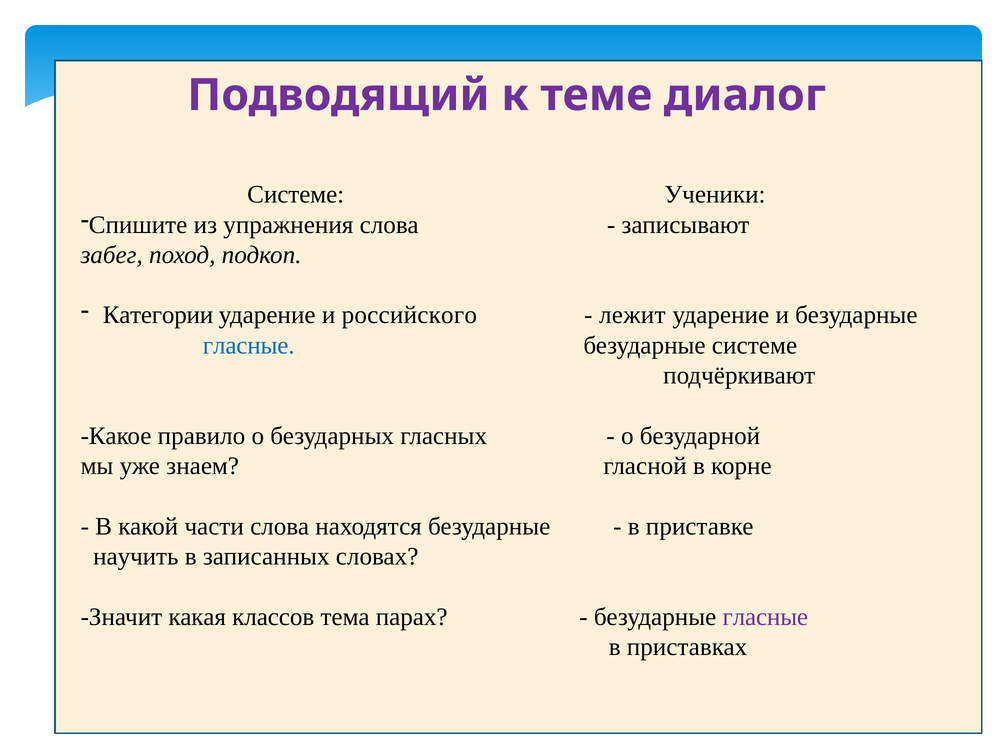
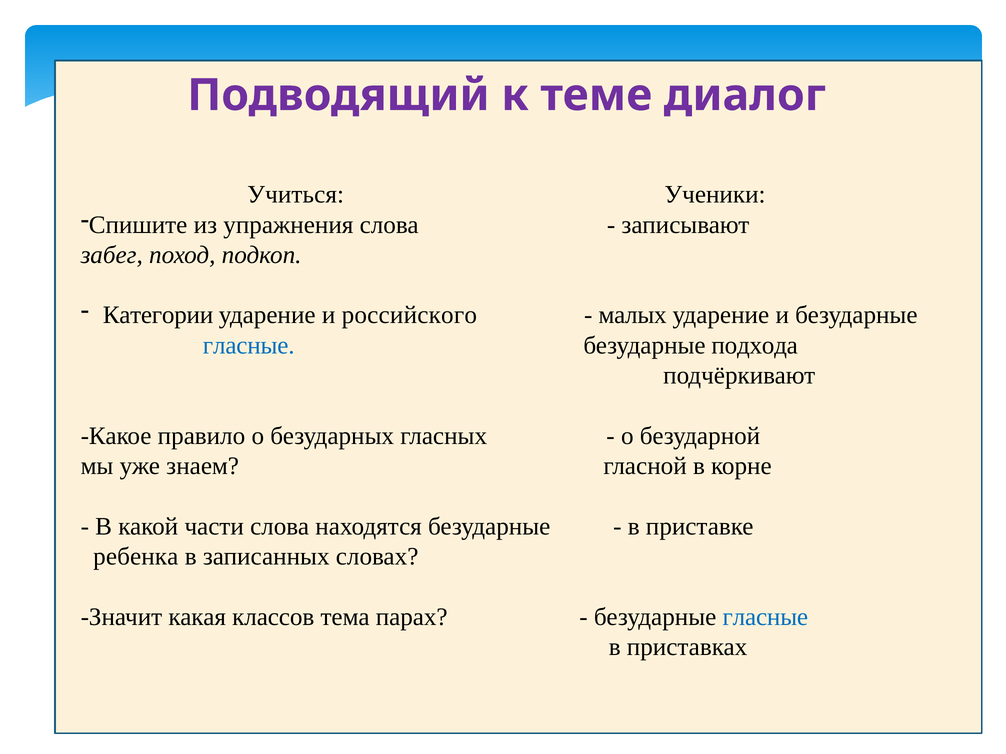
Системе at (296, 195): Системе -> Учиться
лежит: лежит -> малых
безударные системе: системе -> подхода
научить: научить -> ребенка
гласные at (765, 617) colour: purple -> blue
